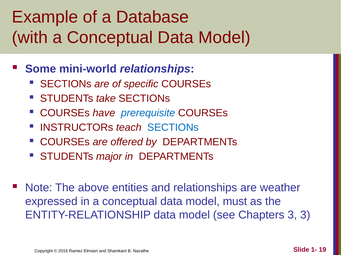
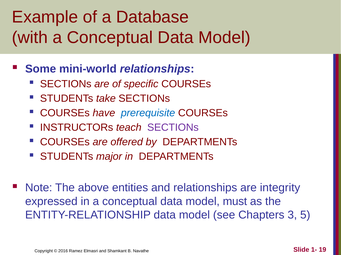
SECTIONs at (173, 128) colour: blue -> purple
weather: weather -> integrity
3 3: 3 -> 5
